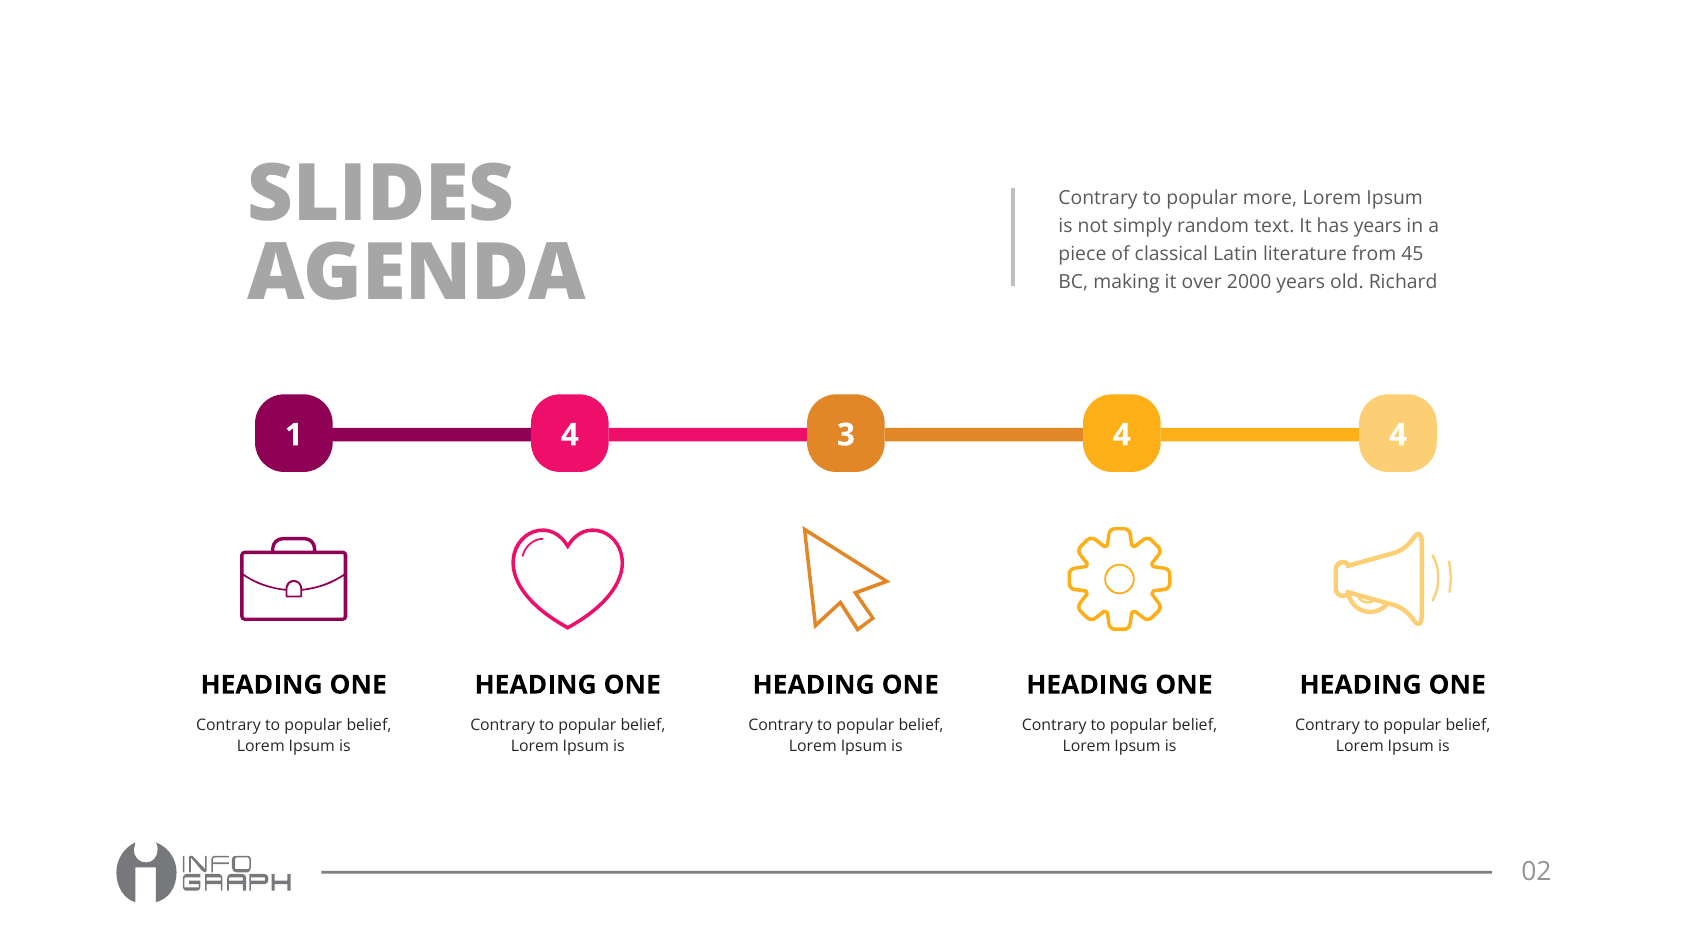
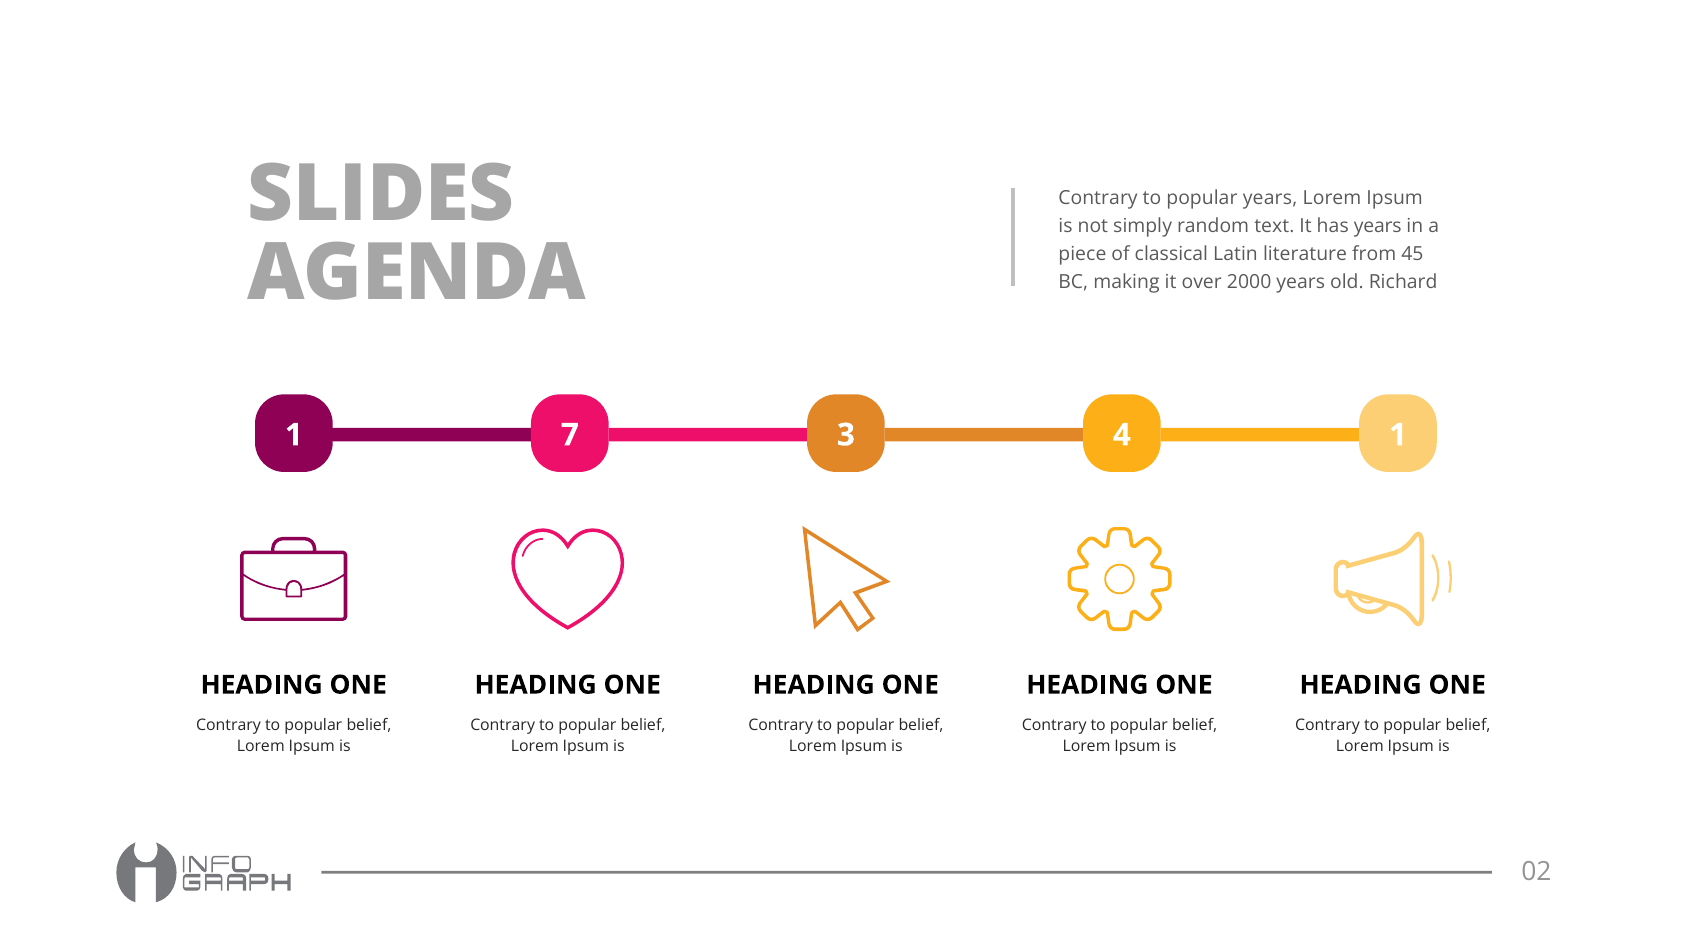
popular more: more -> years
1 4: 4 -> 7
4 4: 4 -> 1
